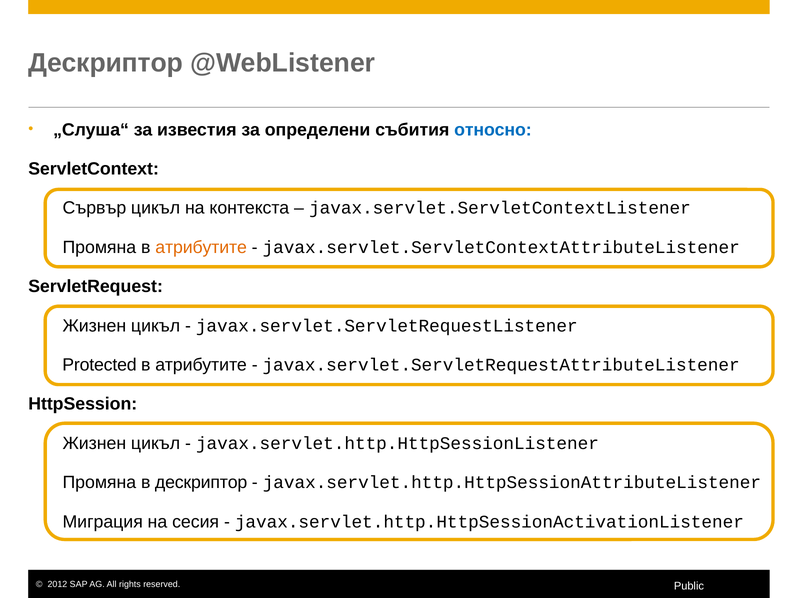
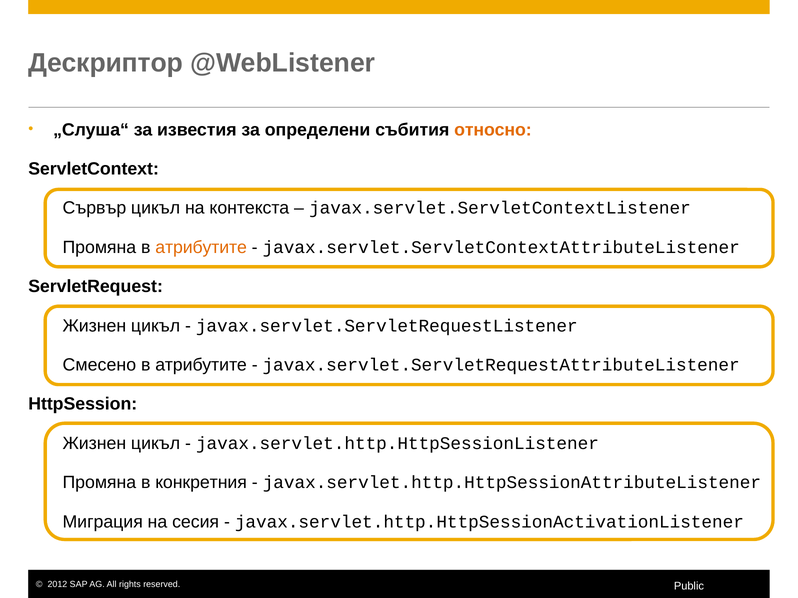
относно colour: blue -> orange
Protected: Protected -> Смесено
в дескриптор: дескриптор -> конкретния
